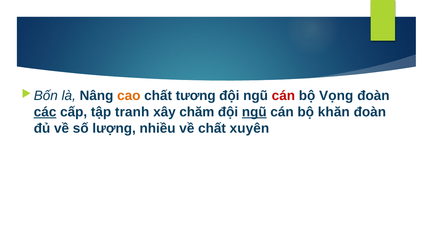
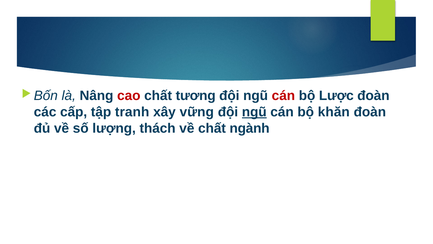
cao colour: orange -> red
Vọng: Vọng -> Lược
các underline: present -> none
chăm: chăm -> vững
nhiều: nhiều -> thách
xuyên: xuyên -> ngành
